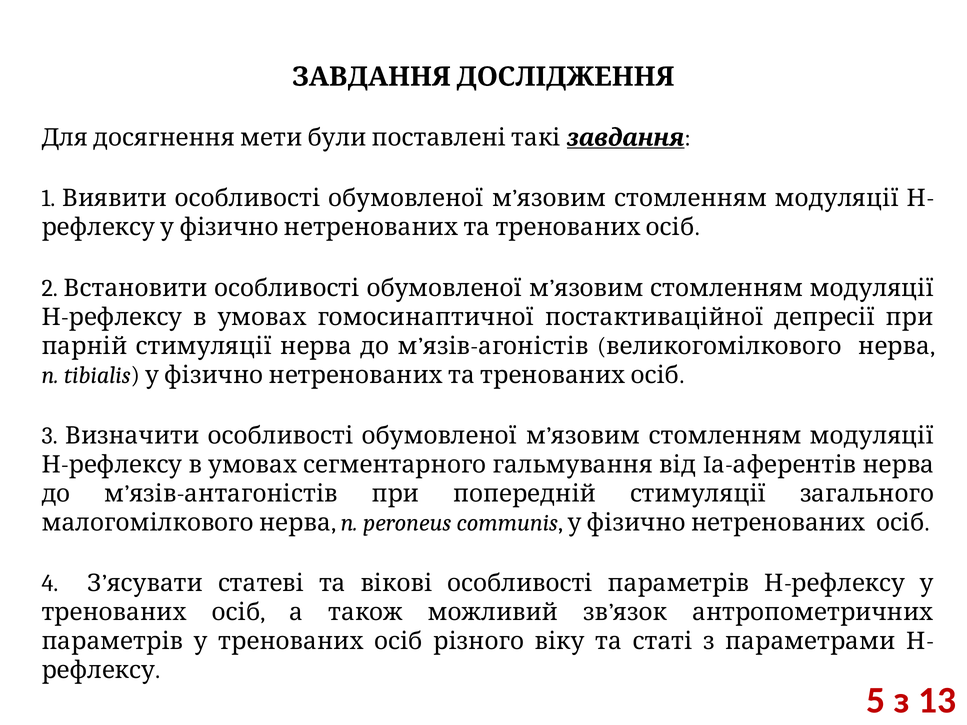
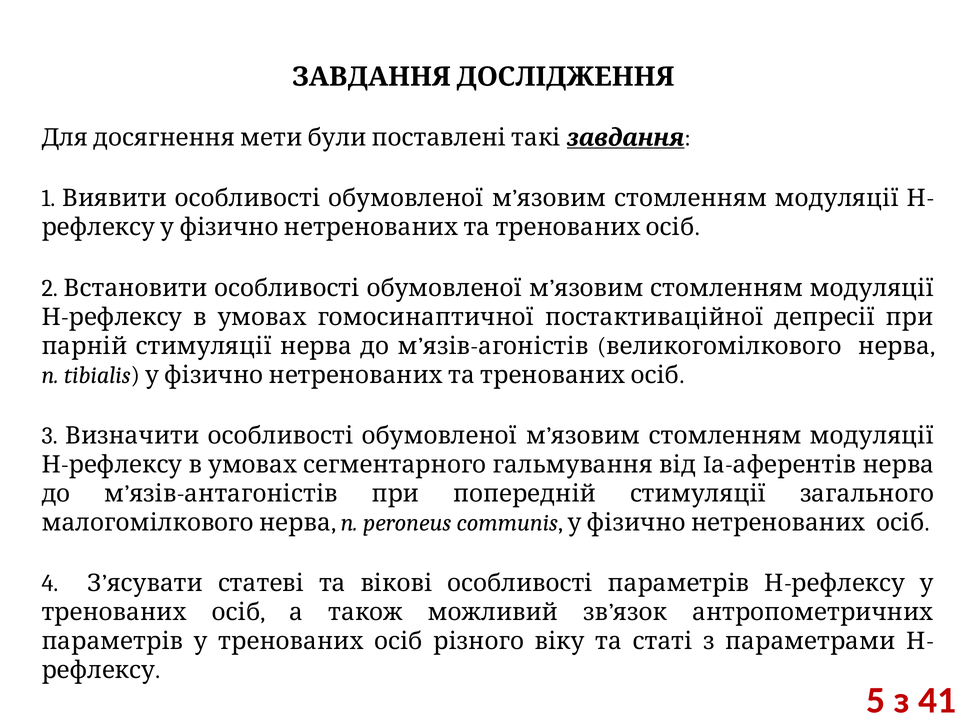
13: 13 -> 41
